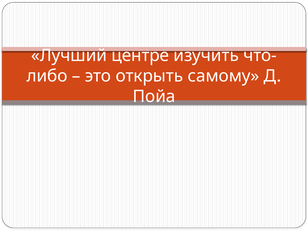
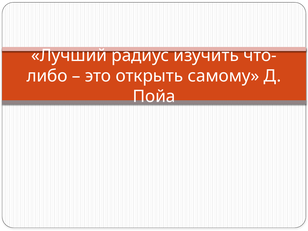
центре: центре -> радиус
